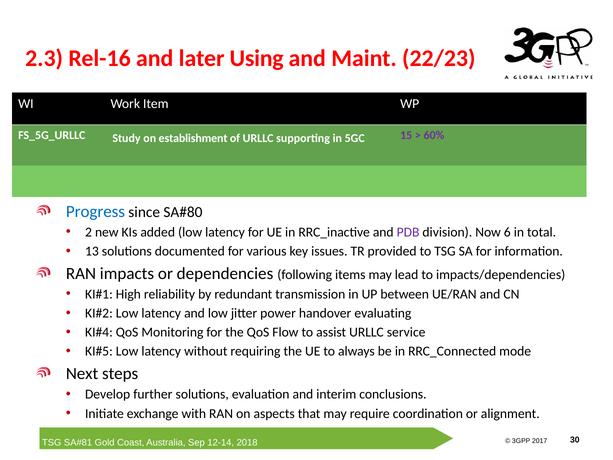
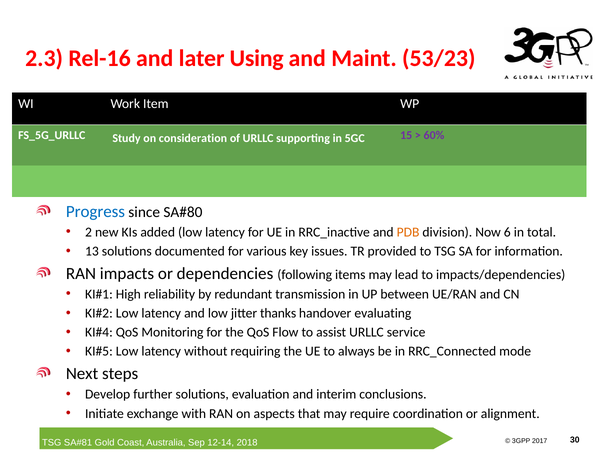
22/23: 22/23 -> 53/23
establishment: establishment -> consideration
PDB colour: purple -> orange
power: power -> thanks
